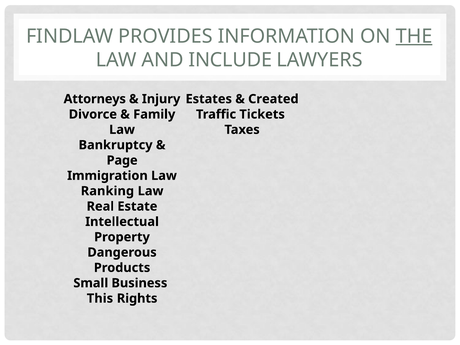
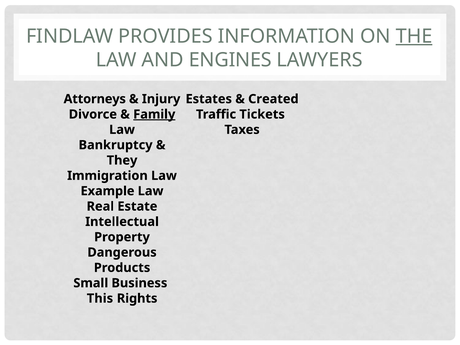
INCLUDE: INCLUDE -> ENGINES
Family underline: none -> present
Page: Page -> They
Ranking: Ranking -> Example
